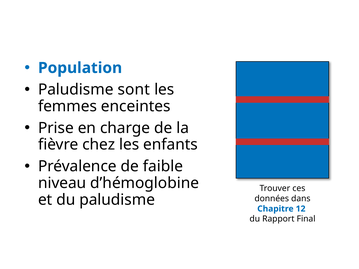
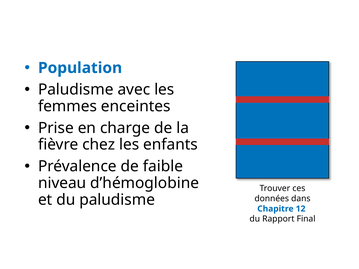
sont: sont -> avec
